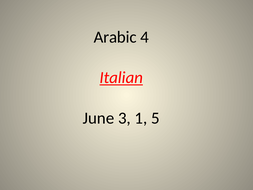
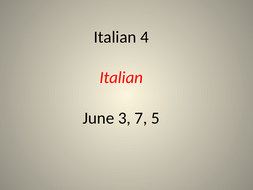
Arabic at (115, 37): Arabic -> Italian
Italian at (121, 77) underline: present -> none
1: 1 -> 7
